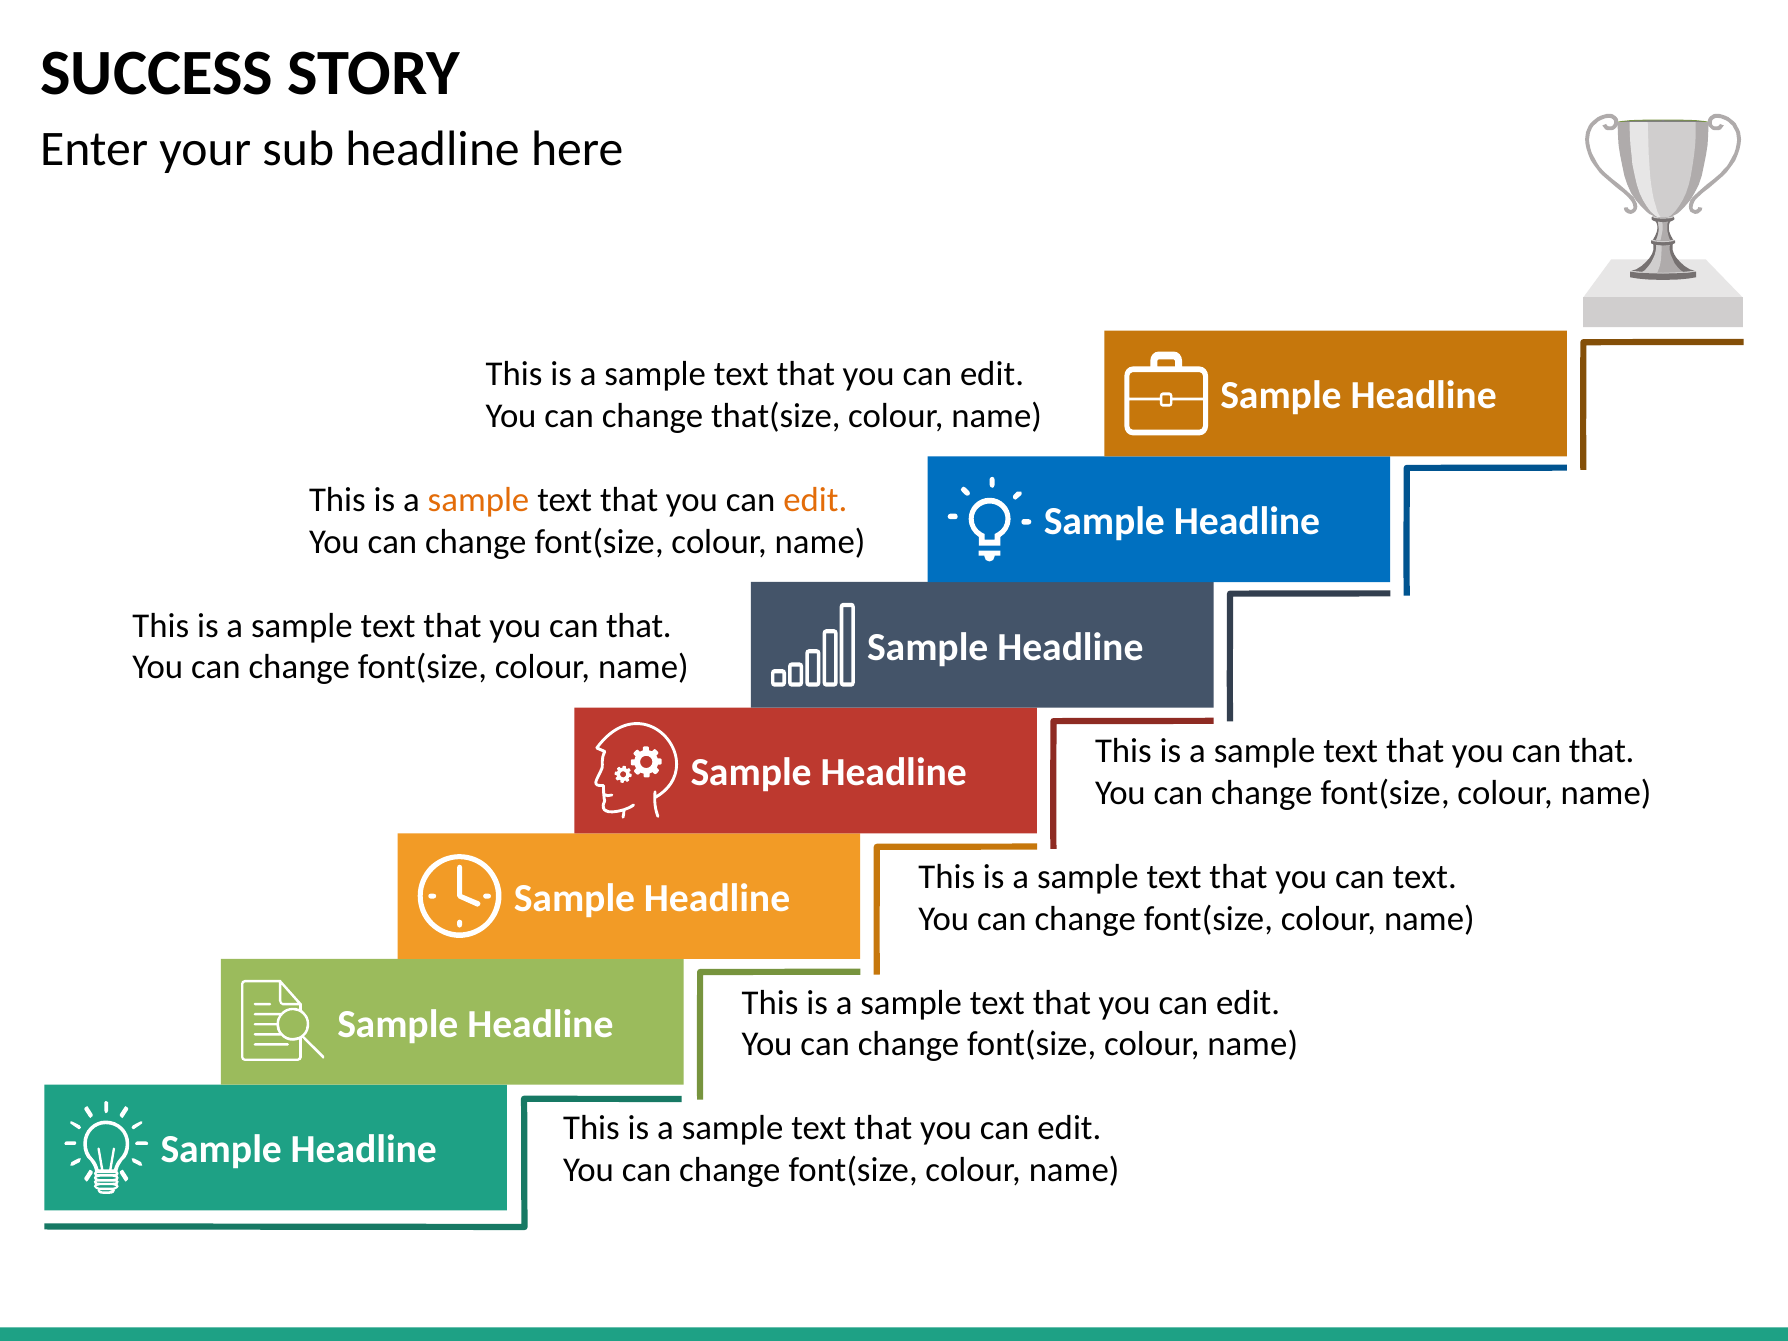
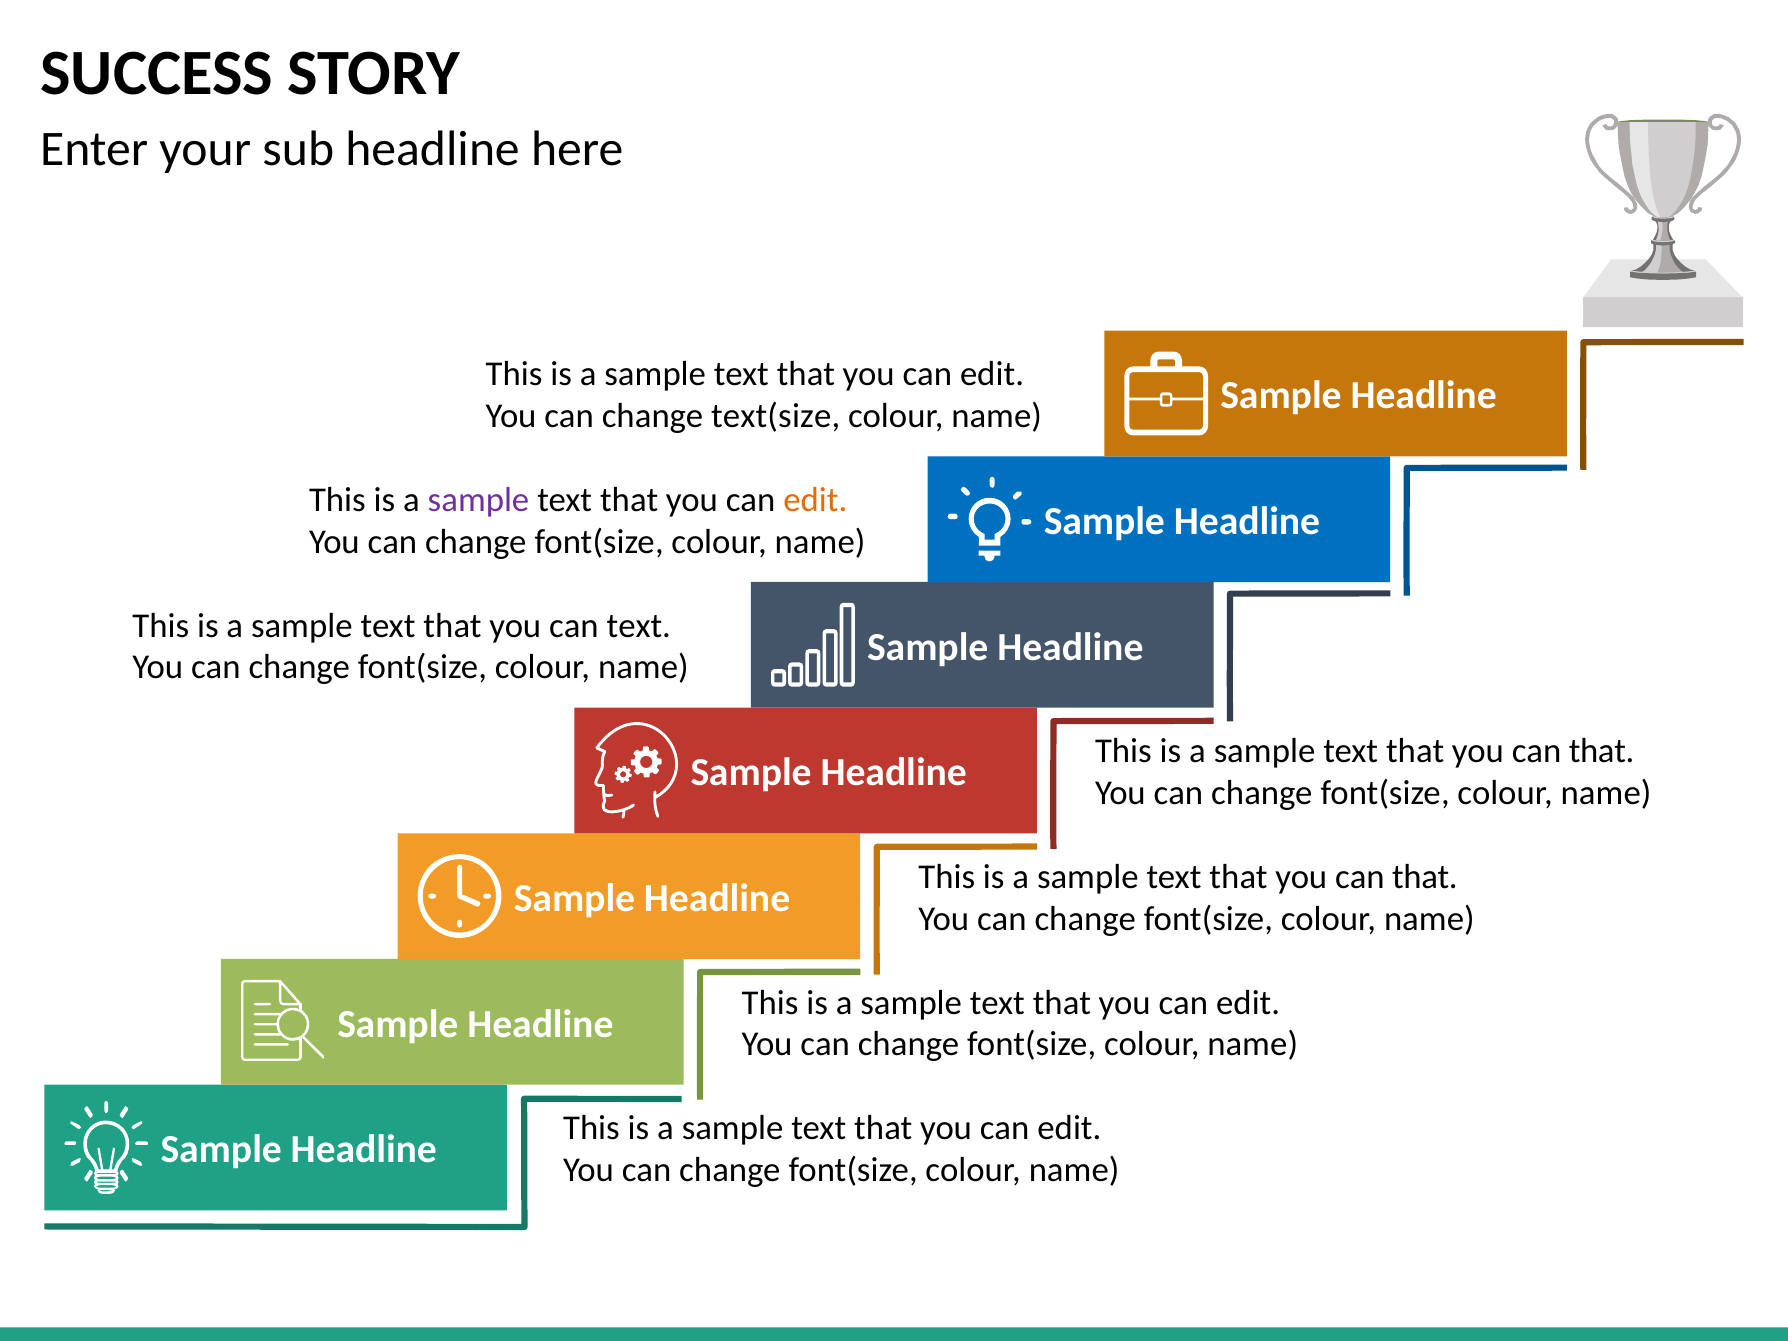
that(size: that(size -> text(size
sample at (479, 500) colour: orange -> purple
that at (639, 626): that -> text
text at (1425, 877): text -> that
